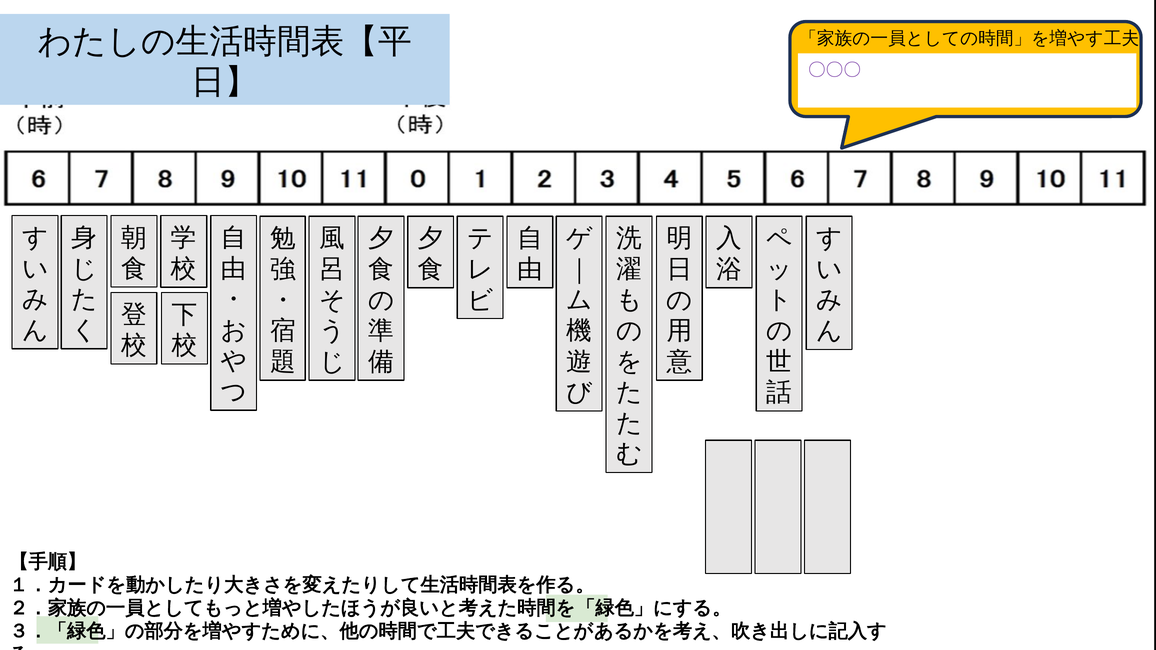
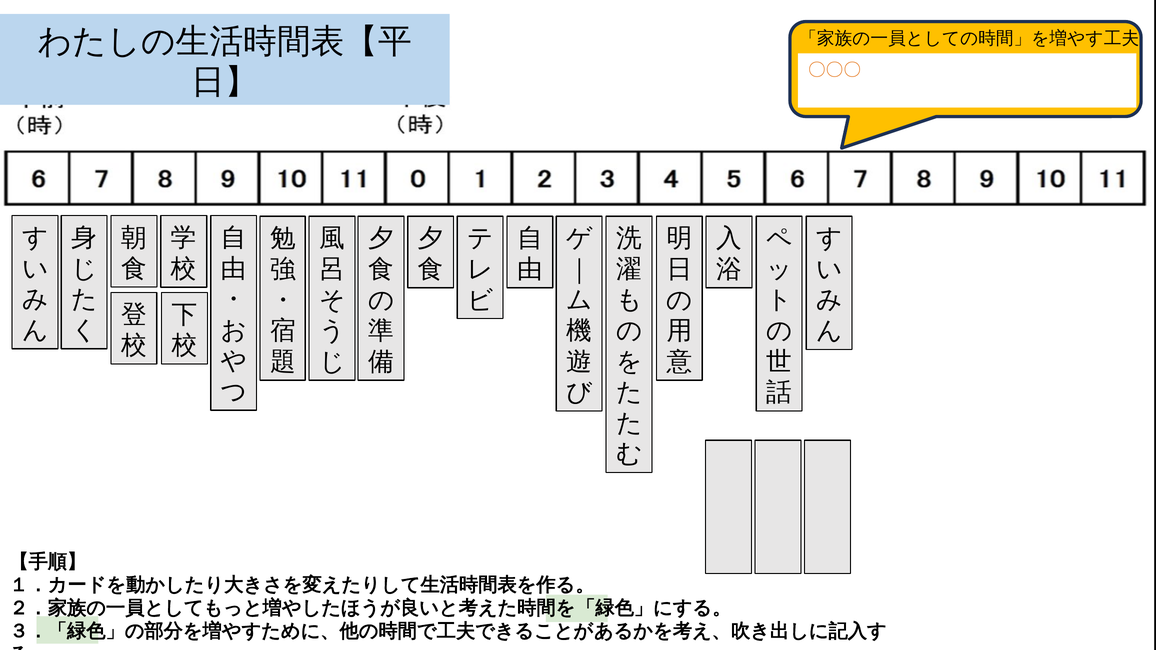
〇〇〇 colour: purple -> orange
